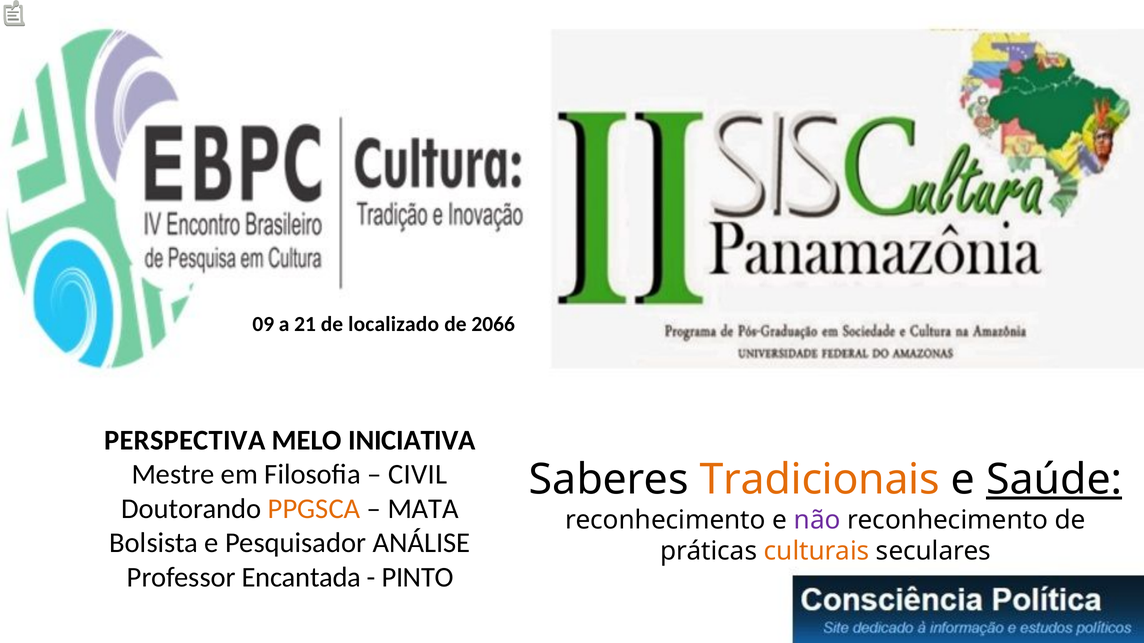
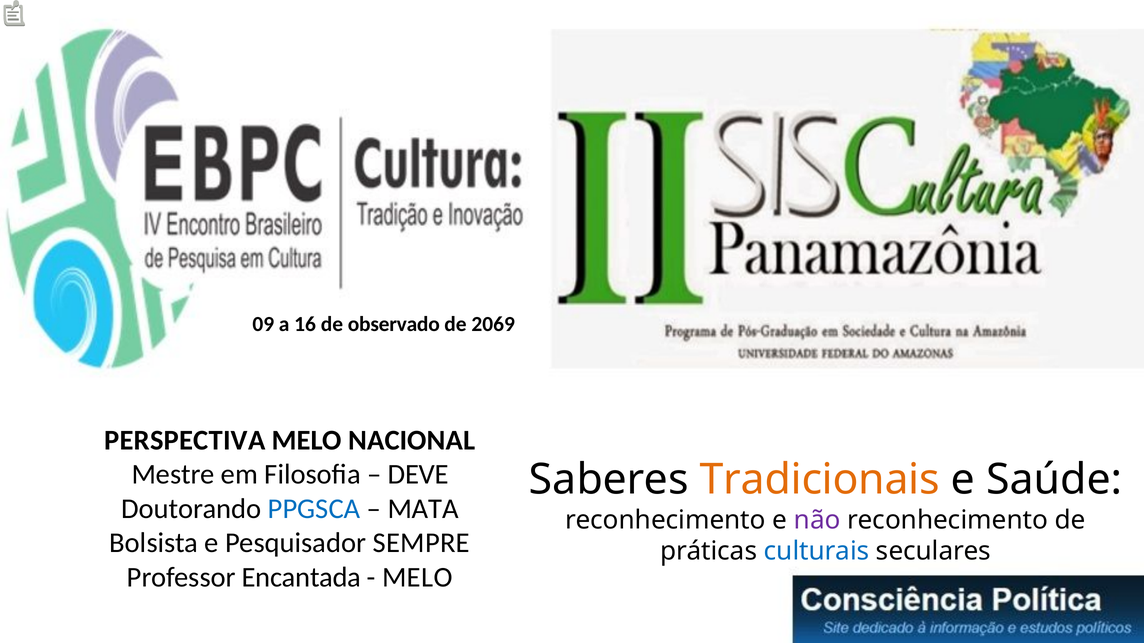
21: 21 -> 16
localizado: localizado -> observado
2066: 2066 -> 2069
INICIATIVA: INICIATIVA -> NACIONAL
CIVIL: CIVIL -> DEVE
Saúde underline: present -> none
PPGSCA colour: orange -> blue
ANÁLISE: ANÁLISE -> SEMPRE
culturais colour: orange -> blue
PINTO at (418, 578): PINTO -> MELO
